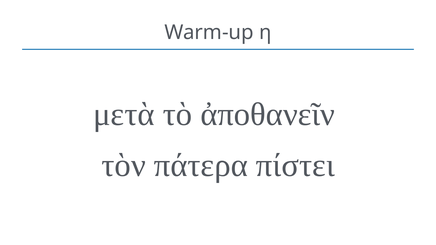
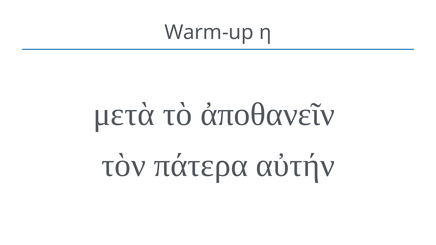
πίστει: πίστει -> αὐτήν
